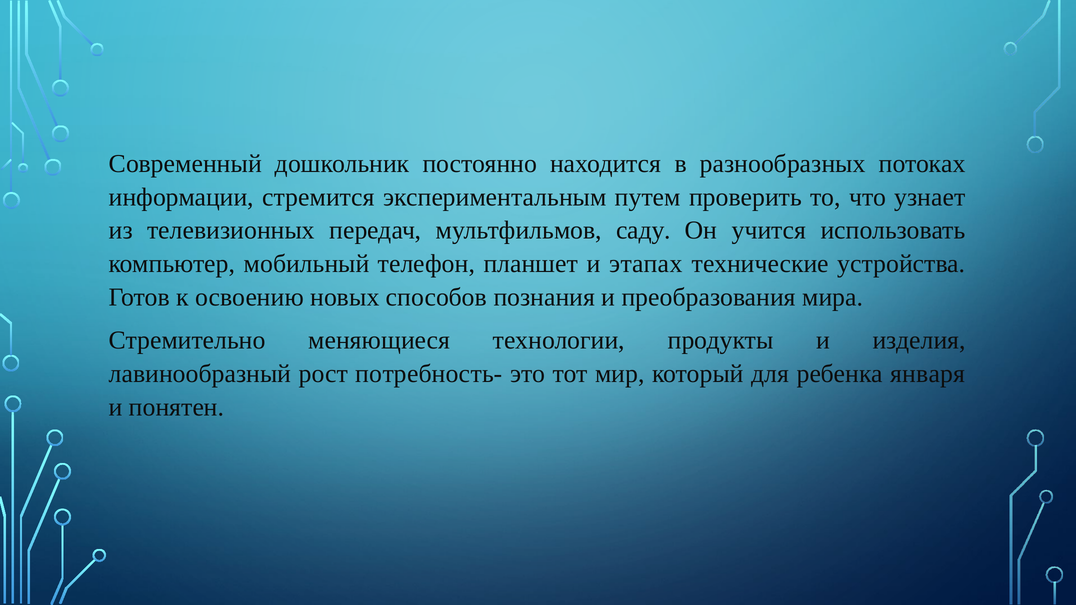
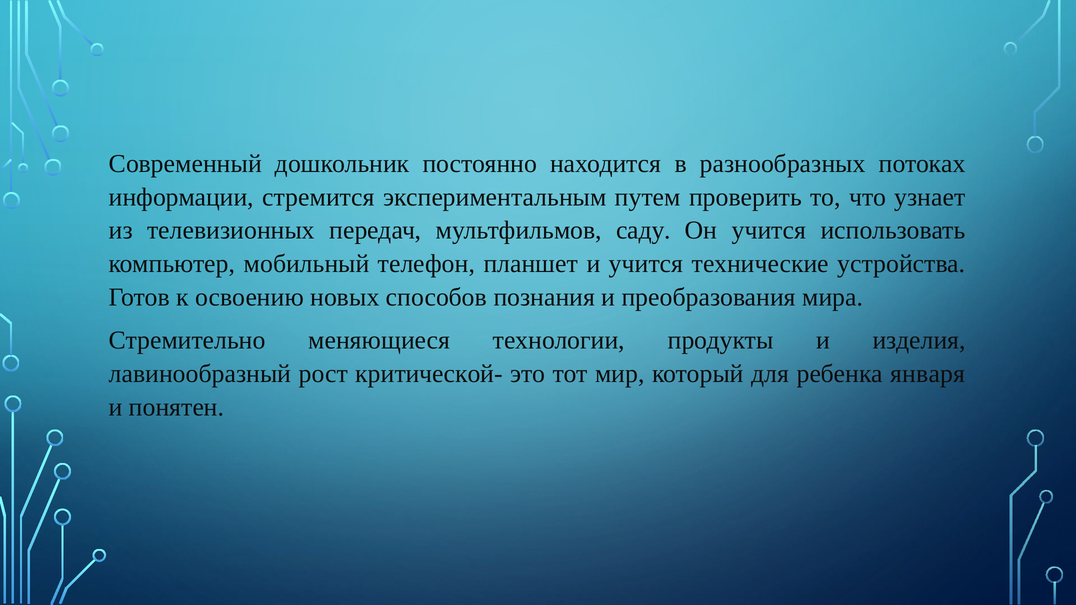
и этапах: этапах -> учится
потребность-: потребность- -> критической-
